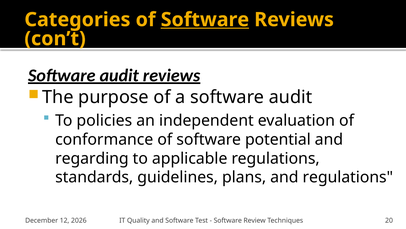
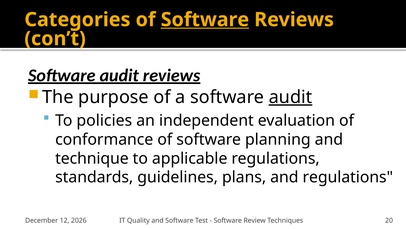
audit at (291, 97) underline: none -> present
potential: potential -> planning
regarding: regarding -> technique
